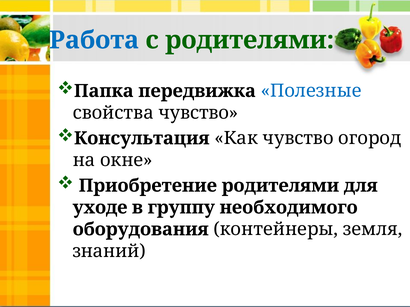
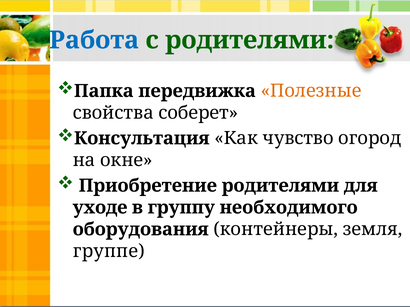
Полезные colour: blue -> orange
свойства чувство: чувство -> соберет
знаний: знаний -> группе
